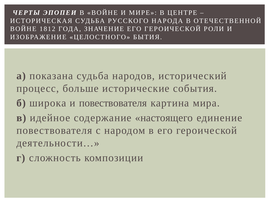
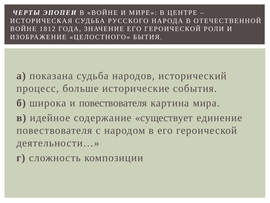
настоящего: настоящего -> существует
